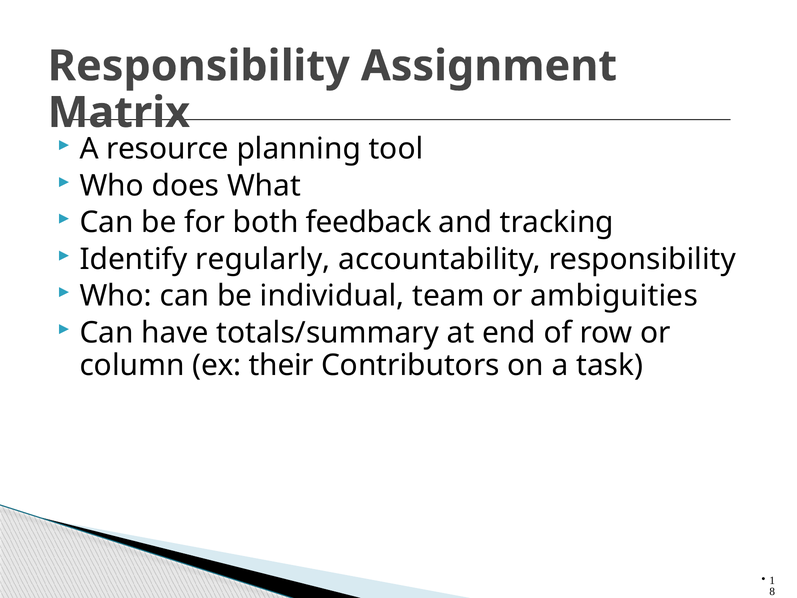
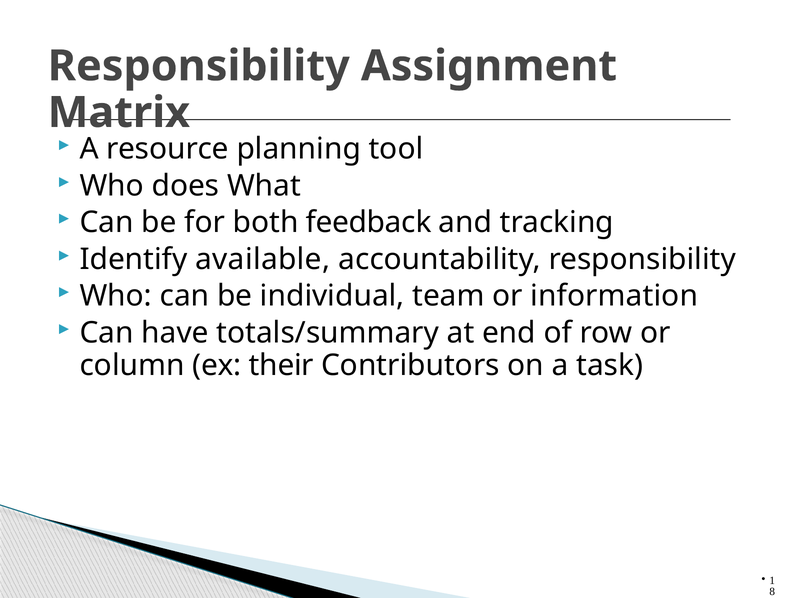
regularly: regularly -> available
ambiguities: ambiguities -> information
